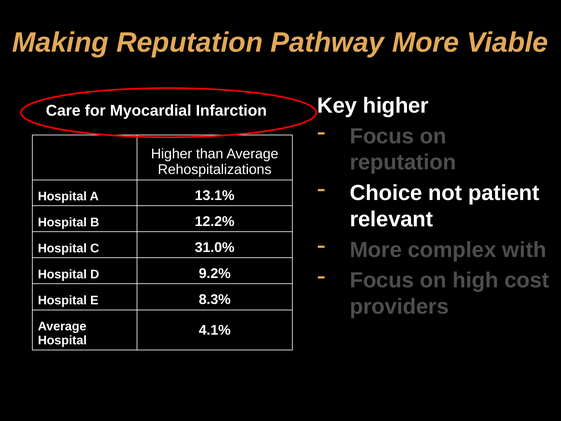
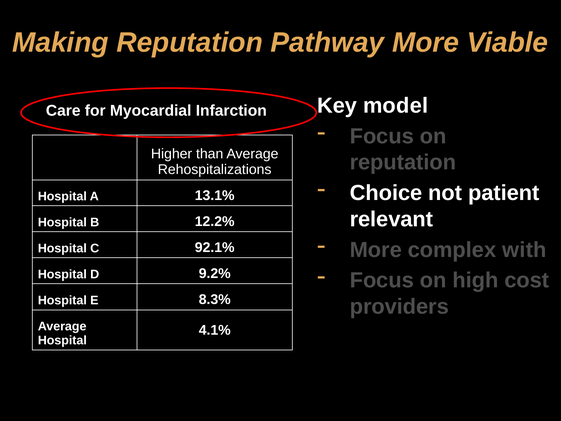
Key higher: higher -> model
31.0%: 31.0% -> 92.1%
